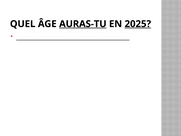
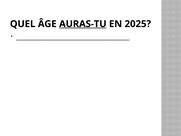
2025 underline: present -> none
